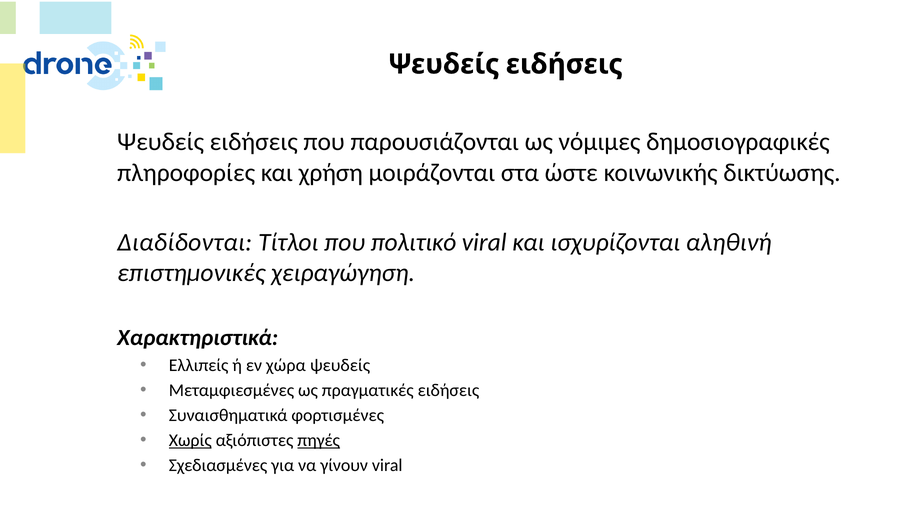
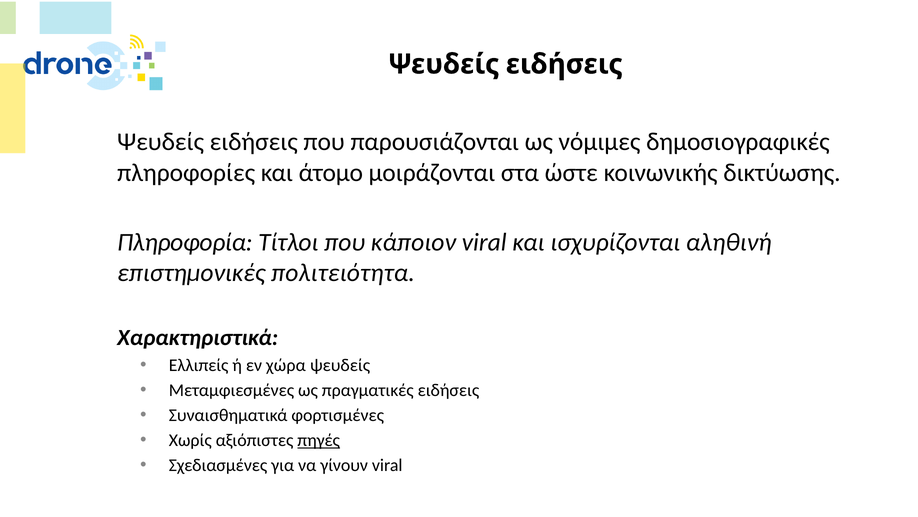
χρήση: χρήση -> άτομο
Διαδίδονται: Διαδίδονται -> Πληροφορία
πολιτικό: πολιτικό -> κάποιον
χειραγώγηση: χειραγώγηση -> πολιτειότητα
Χωρίς underline: present -> none
